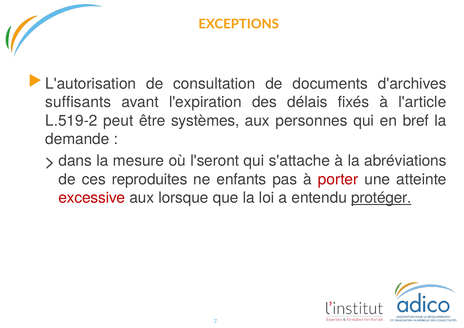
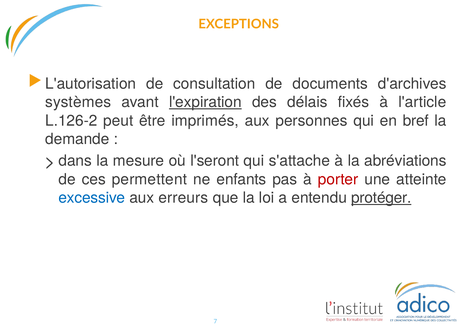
suffisants: suffisants -> systèmes
l'expiration underline: none -> present
L.519-2: L.519-2 -> L.126-2
systèmes: systèmes -> imprimés
reproduites: reproduites -> permettent
excessive colour: red -> blue
lorsque: lorsque -> erreurs
